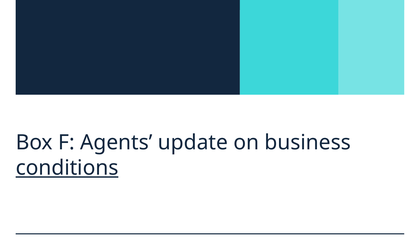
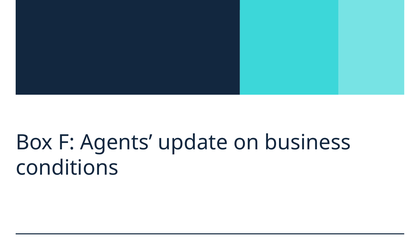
conditions underline: present -> none
